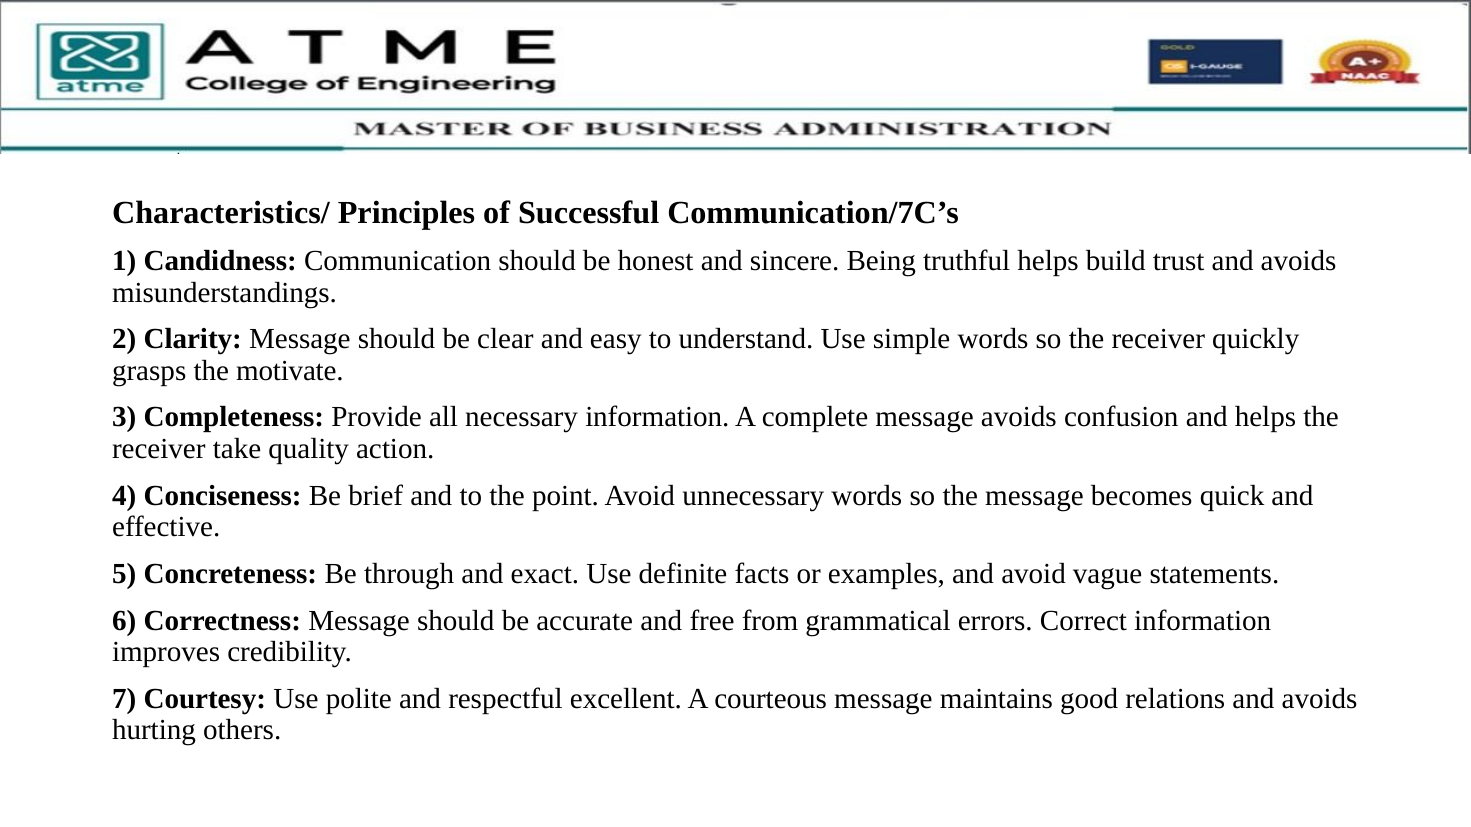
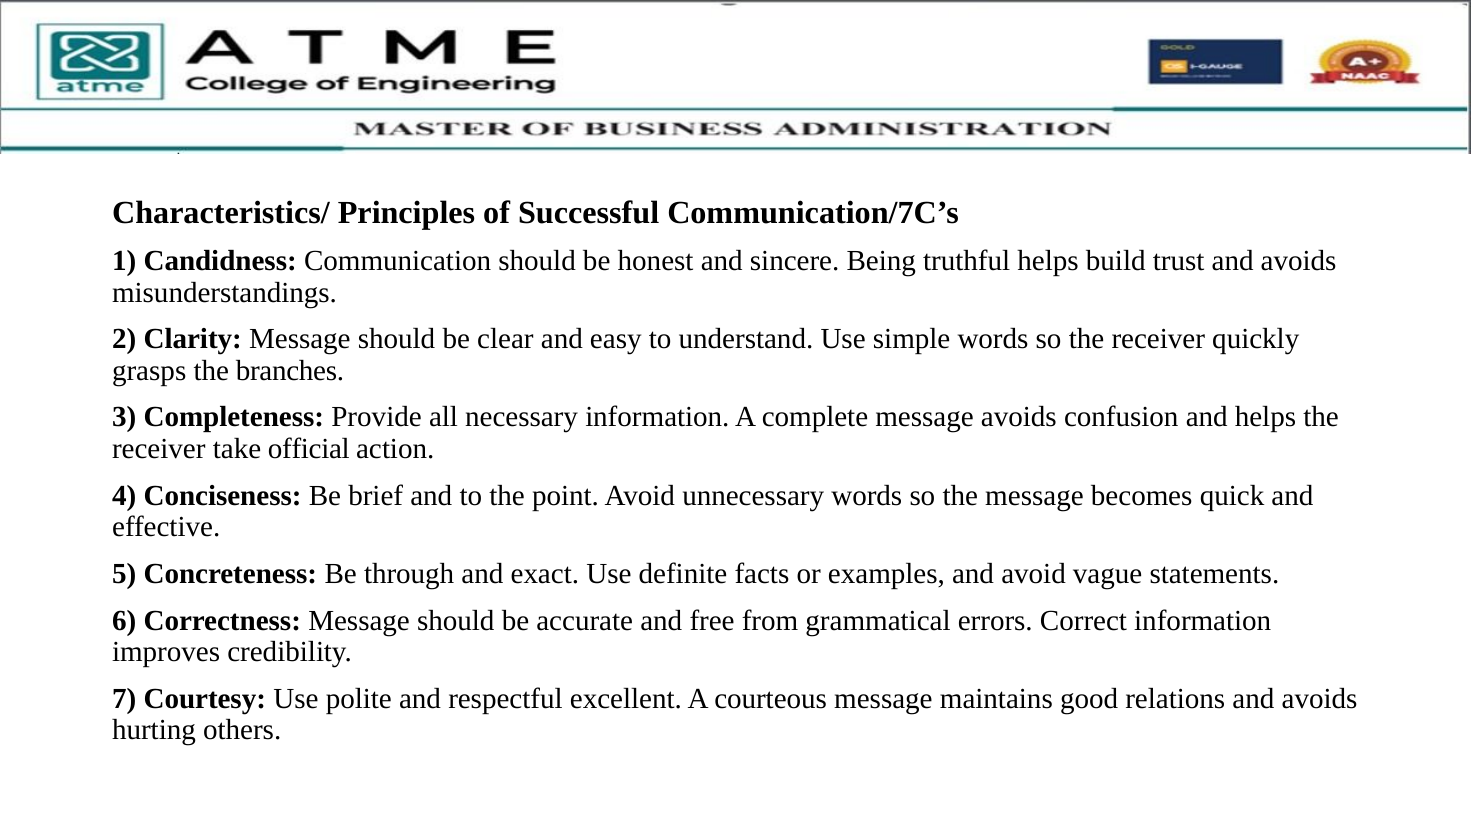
motivate: motivate -> branches
quality: quality -> official
